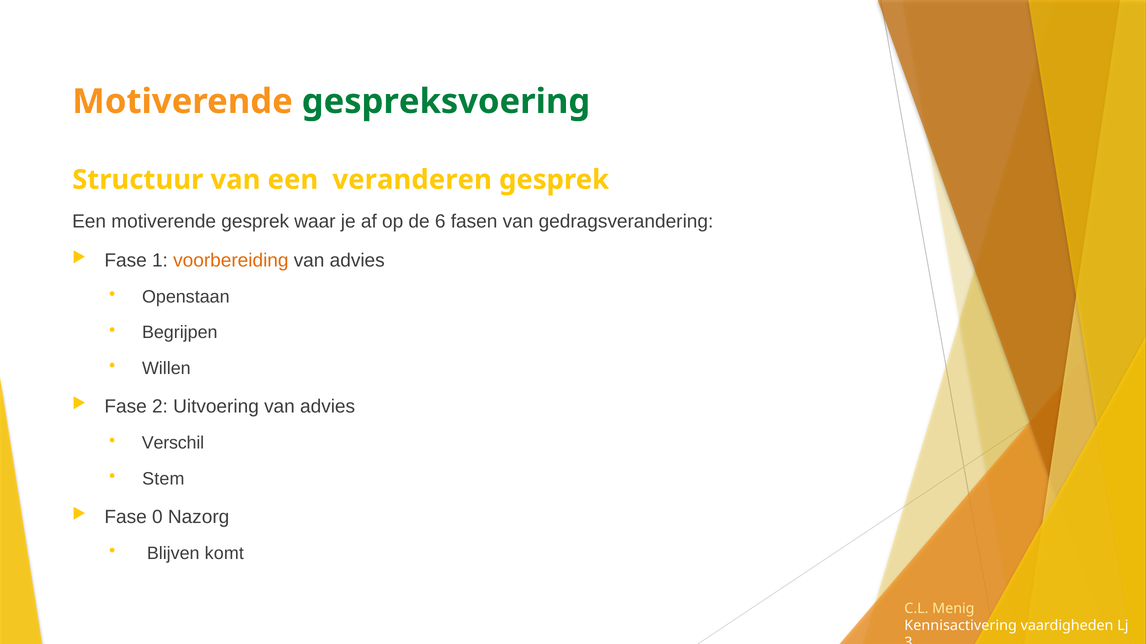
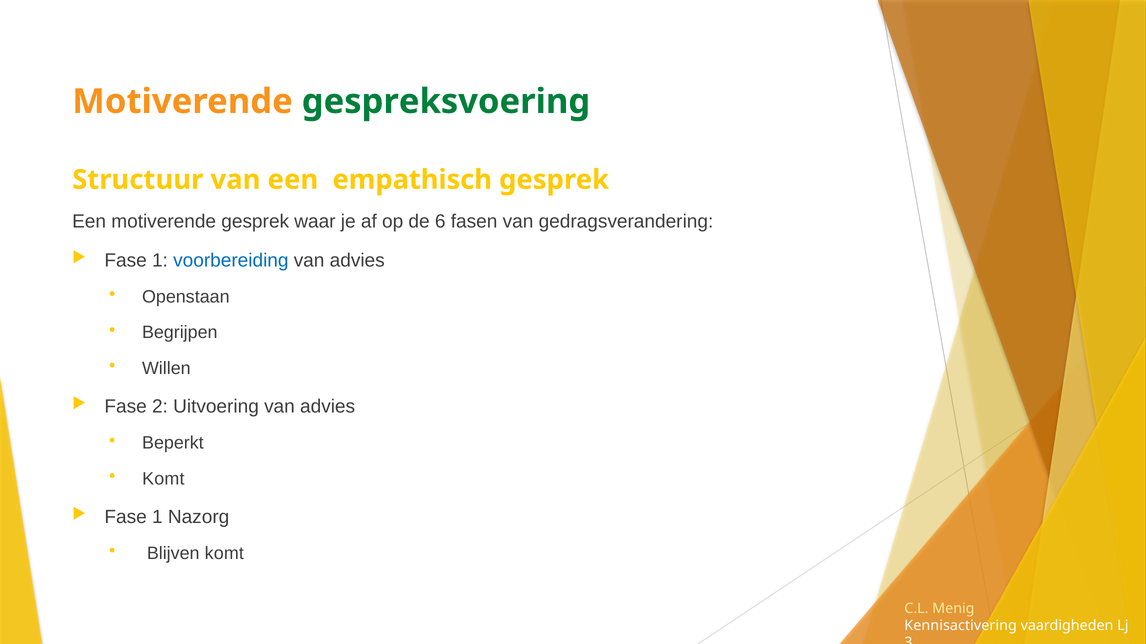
veranderen: veranderen -> empathisch
voorbereiding colour: orange -> blue
Verschil: Verschil -> Beperkt
Stem at (163, 479): Stem -> Komt
0 at (157, 517): 0 -> 1
